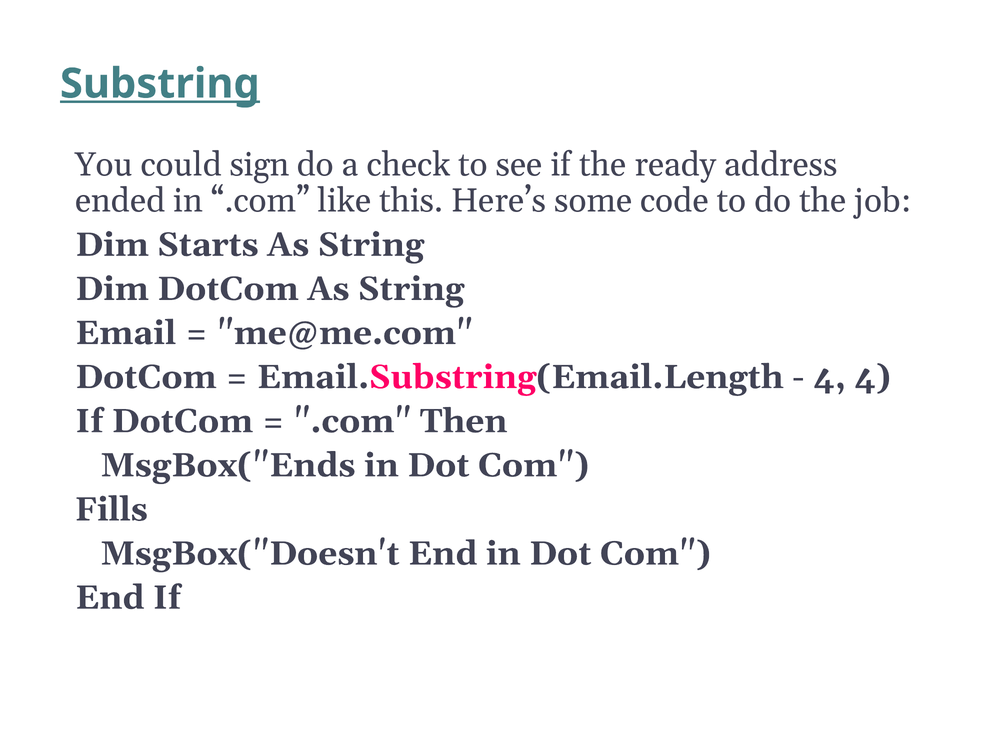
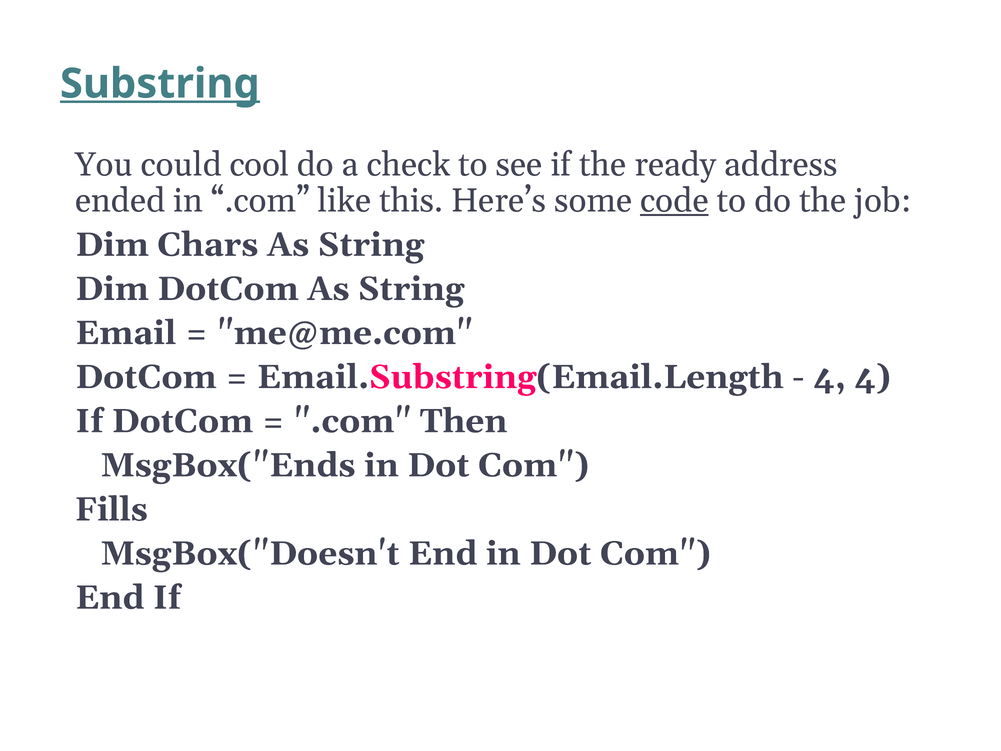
sign: sign -> cool
code underline: none -> present
Starts: Starts -> Chars
